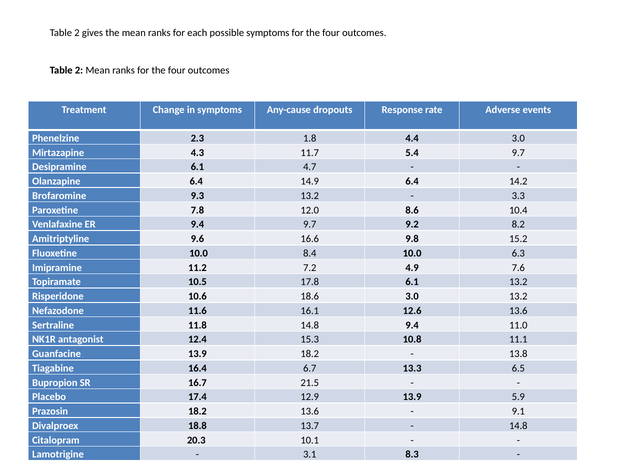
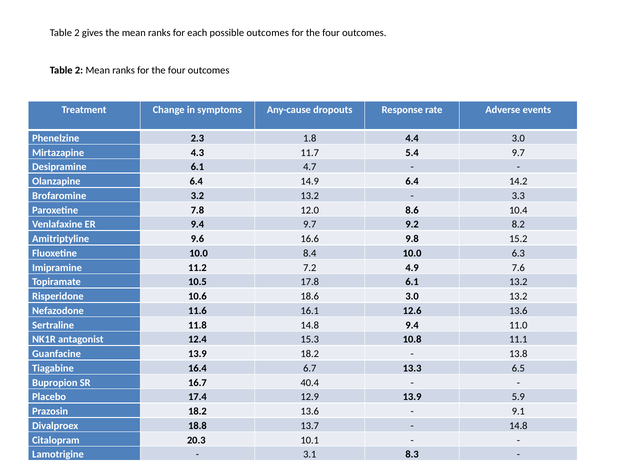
possible symptoms: symptoms -> outcomes
9.3: 9.3 -> 3.2
21.5: 21.5 -> 40.4
